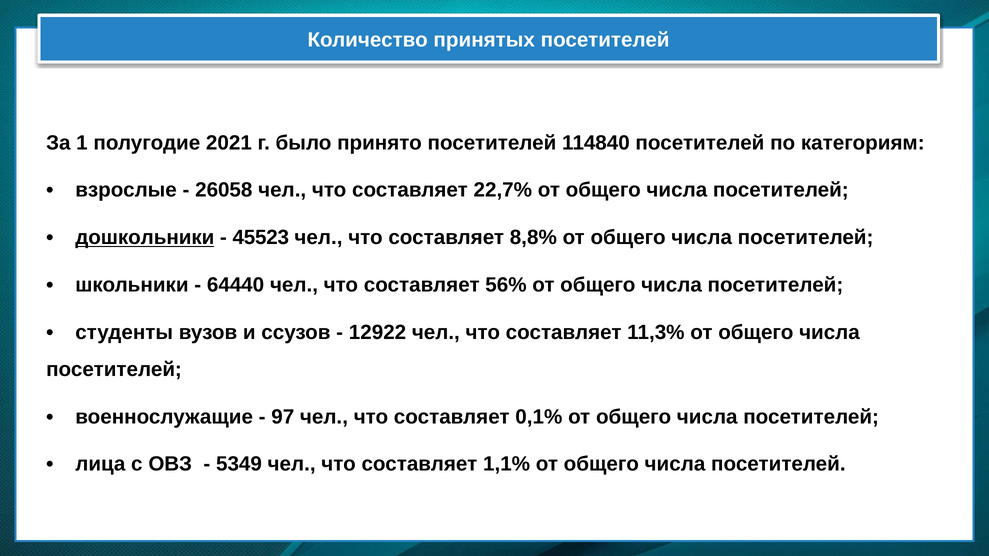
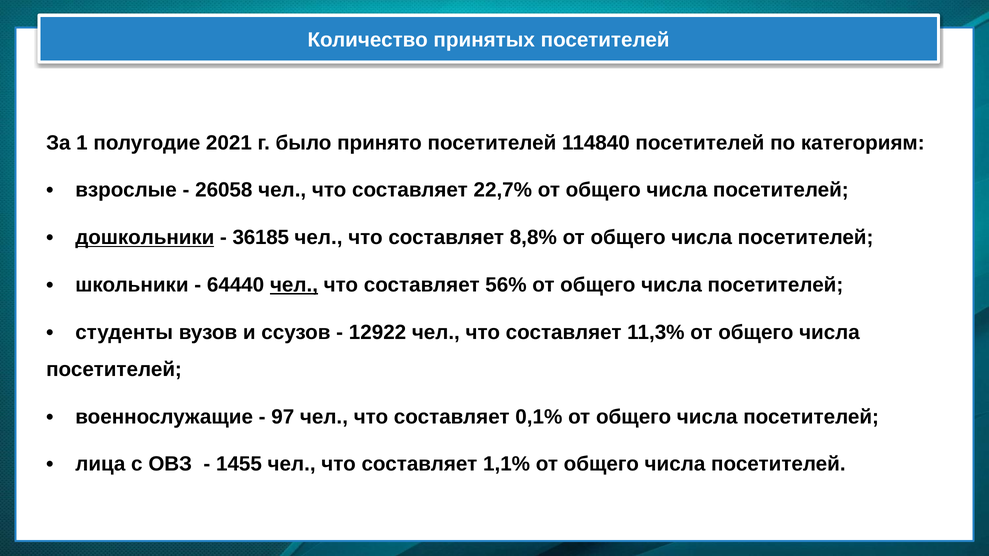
45523: 45523 -> 36185
чел at (294, 285) underline: none -> present
5349: 5349 -> 1455
